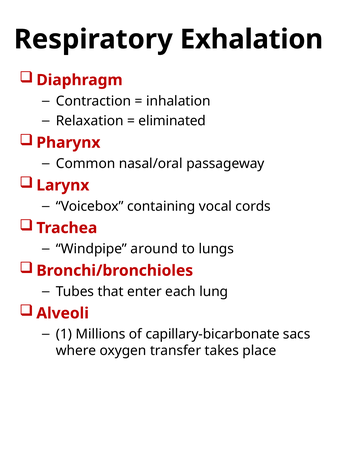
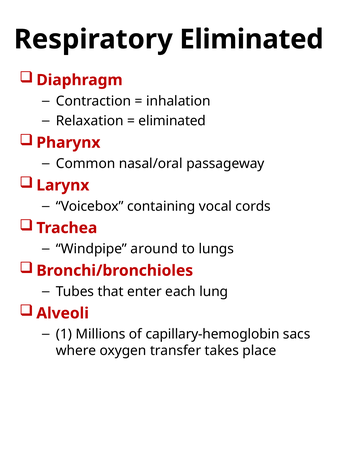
Respiratory Exhalation: Exhalation -> Eliminated
capillary‑bicarbonate: capillary‑bicarbonate -> capillary‑hemoglobin
